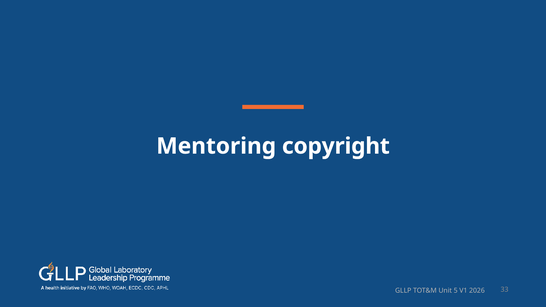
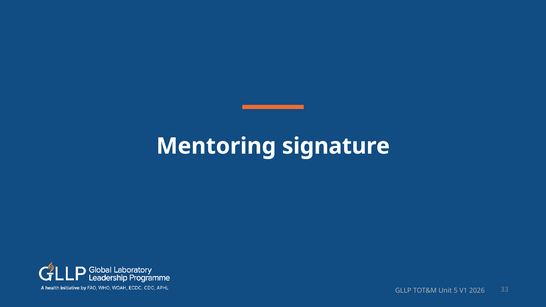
copyright: copyright -> signature
